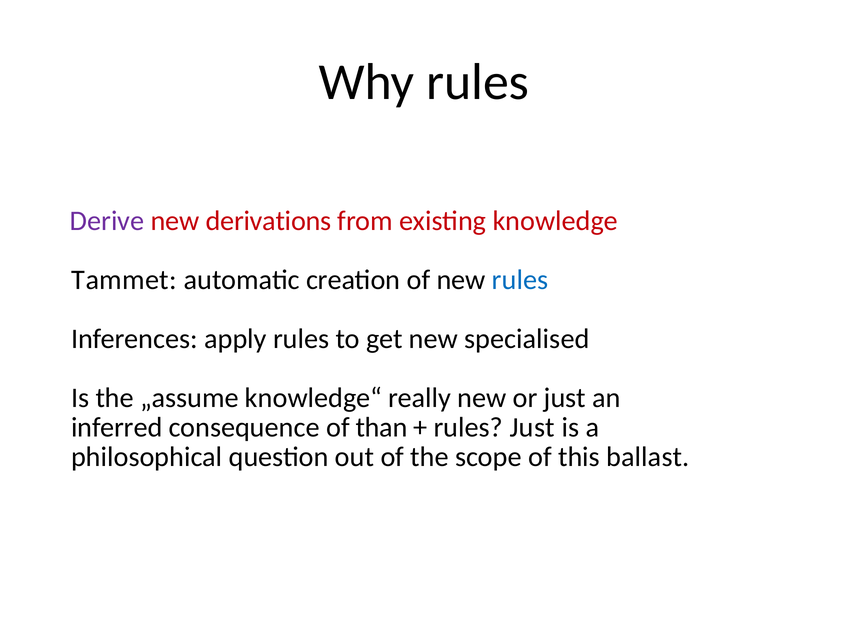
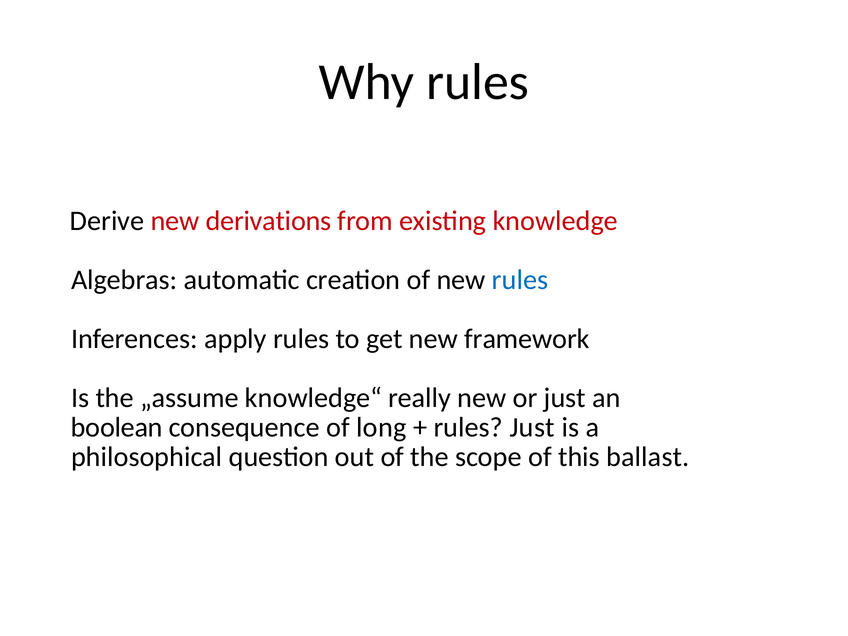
Derive colour: purple -> black
Tammet: Tammet -> Algebras
specialised: specialised -> framework
inferred: inferred -> boolean
than: than -> long
